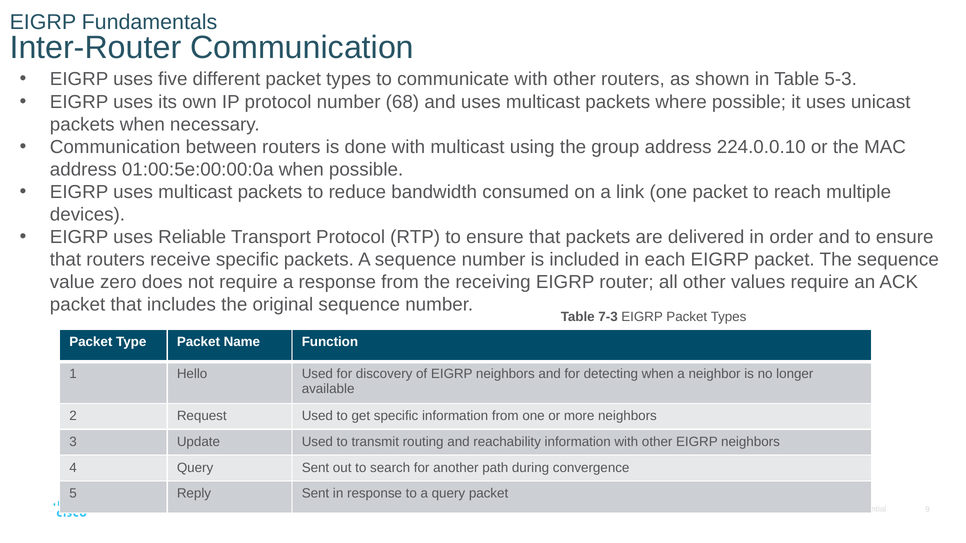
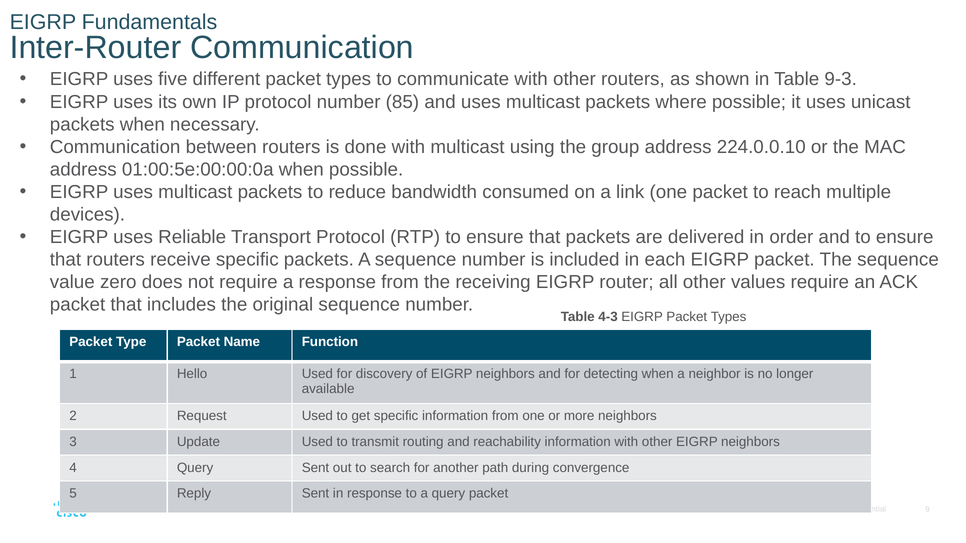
5-3: 5-3 -> 9-3
68: 68 -> 85
7-3: 7-3 -> 4-3
